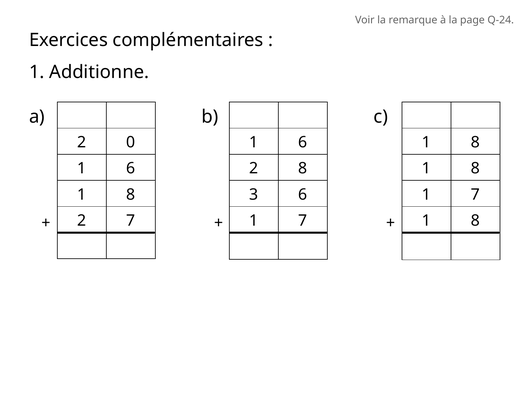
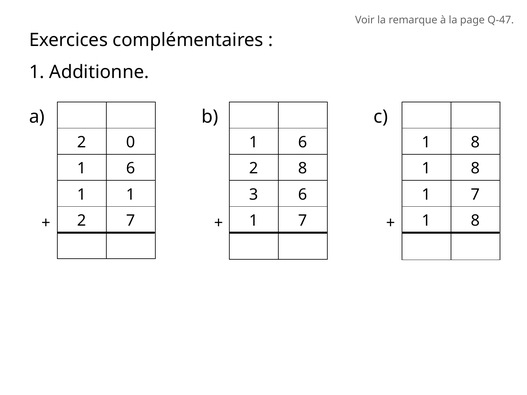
Q-24: Q-24 -> Q-47
8 at (131, 195): 8 -> 1
